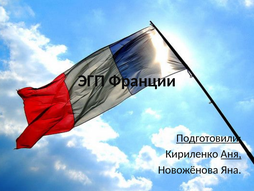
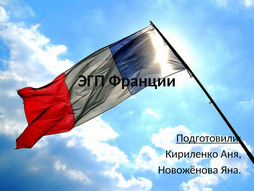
Аня underline: present -> none
